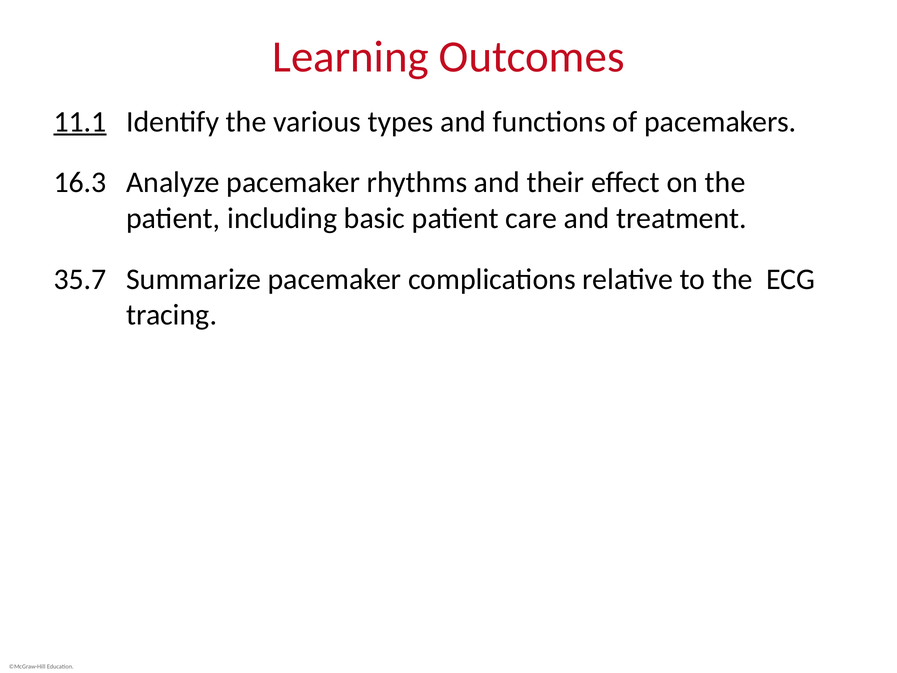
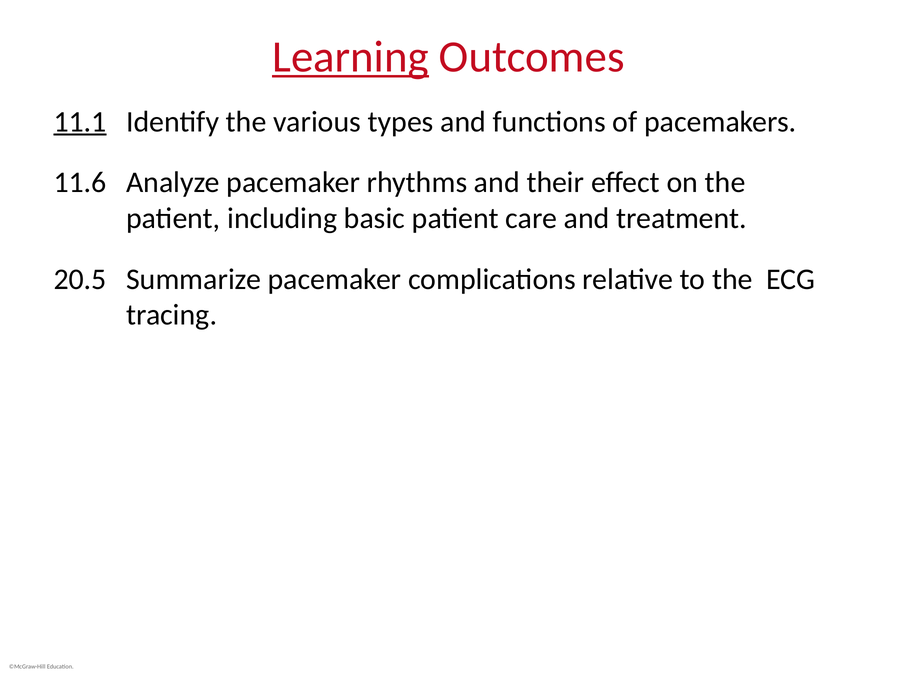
Learning underline: none -> present
16.3: 16.3 -> 11.6
35.7: 35.7 -> 20.5
